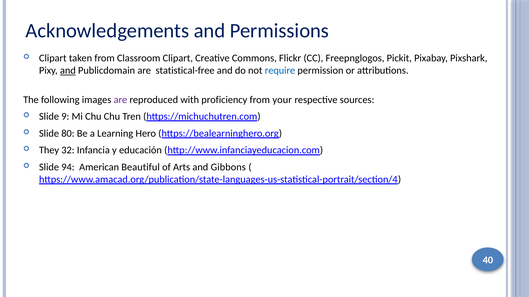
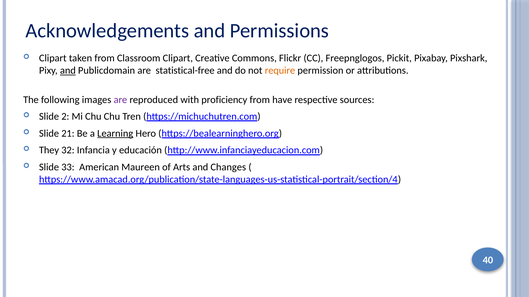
require colour: blue -> orange
your: your -> have
9: 9 -> 2
80: 80 -> 21
Learning underline: none -> present
94: 94 -> 33
Beautiful: Beautiful -> Maureen
Gibbons: Gibbons -> Changes
